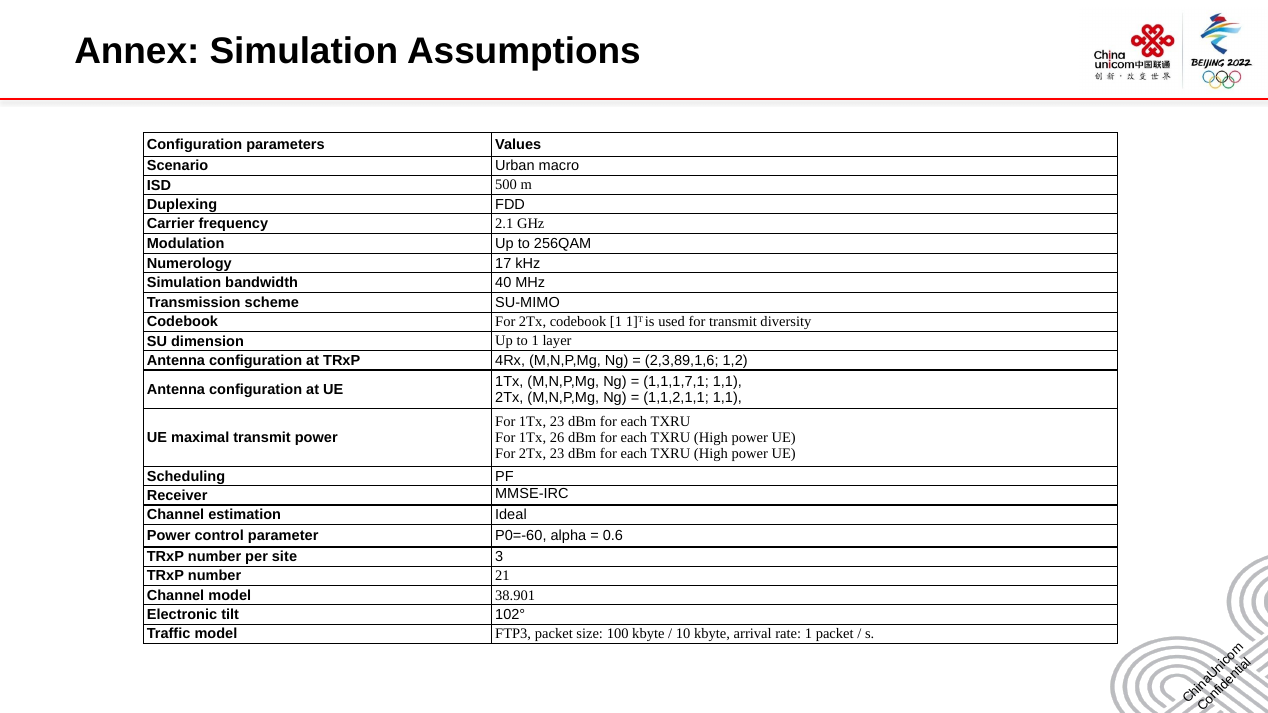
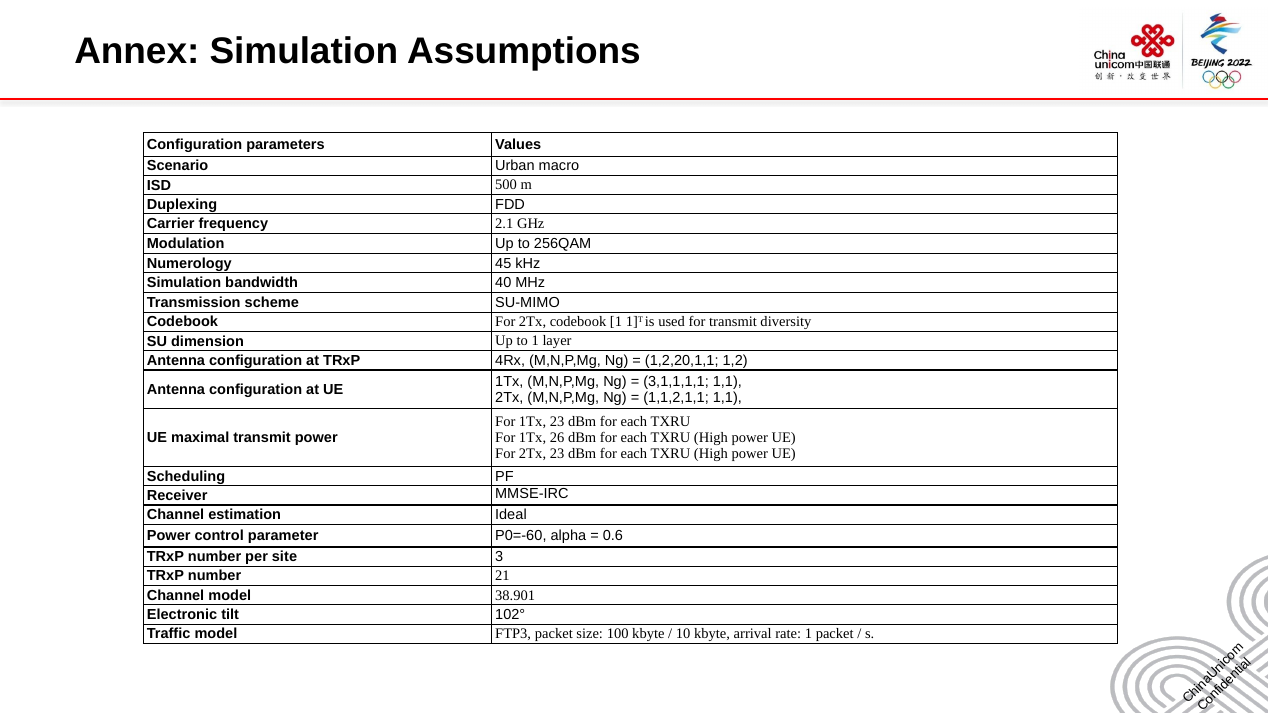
17: 17 -> 45
2,3,89,1,6: 2,3,89,1,6 -> 1,2,20,1,1
1,1,1,7,1: 1,1,1,7,1 -> 3,1,1,1,1
